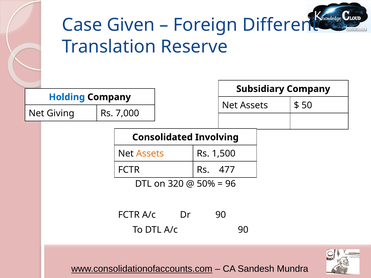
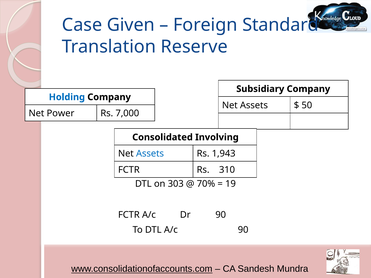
Different: Different -> Standard
Giving: Giving -> Power
Assets at (150, 154) colour: orange -> blue
1,500: 1,500 -> 1,943
477: 477 -> 310
320: 320 -> 303
50%: 50% -> 70%
96: 96 -> 19
